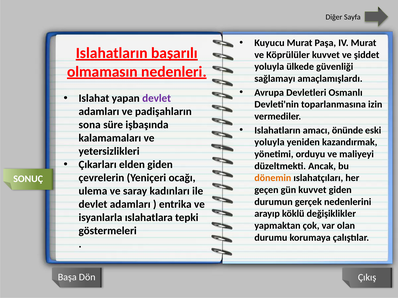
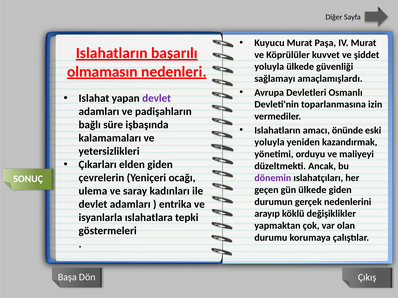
sona: sona -> bağlı
dönemin colour: orange -> purple
gün kuvvet: kuvvet -> ülkede
